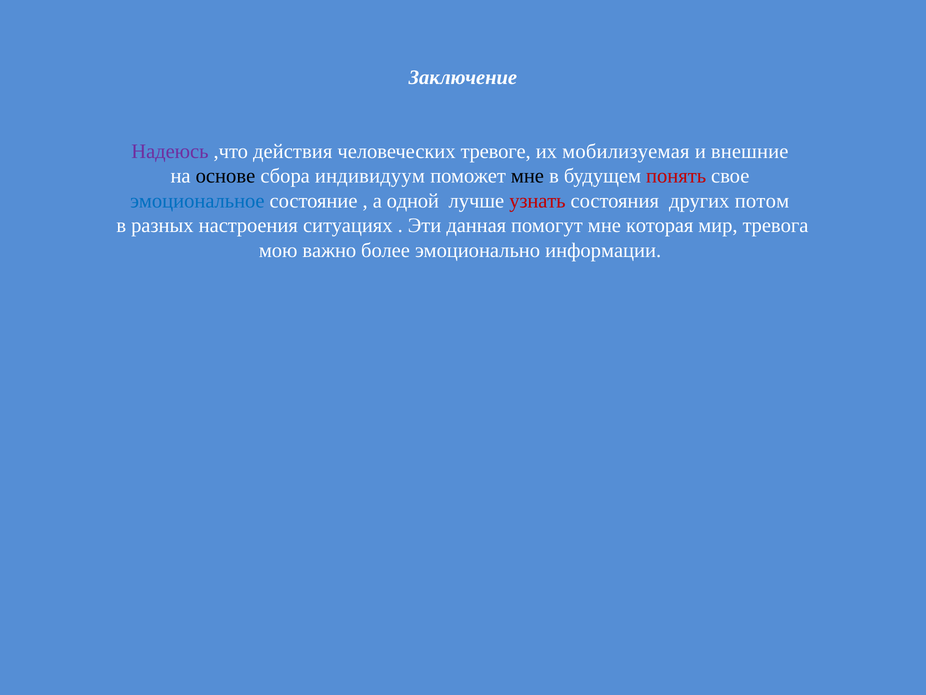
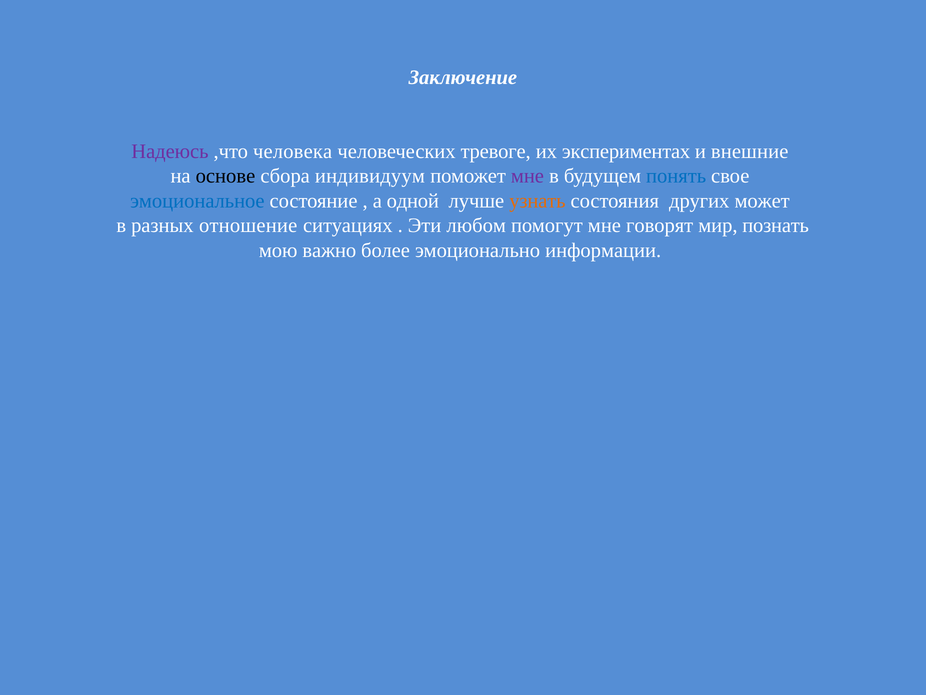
действия: действия -> человека
мобилизуемая: мобилизуемая -> экспериментах
мне at (527, 176) colour: black -> purple
понять colour: red -> blue
узнать colour: red -> orange
потом: потом -> может
настроения: настроения -> отношение
данная: данная -> любом
которая: которая -> говорят
тревога: тревога -> познать
